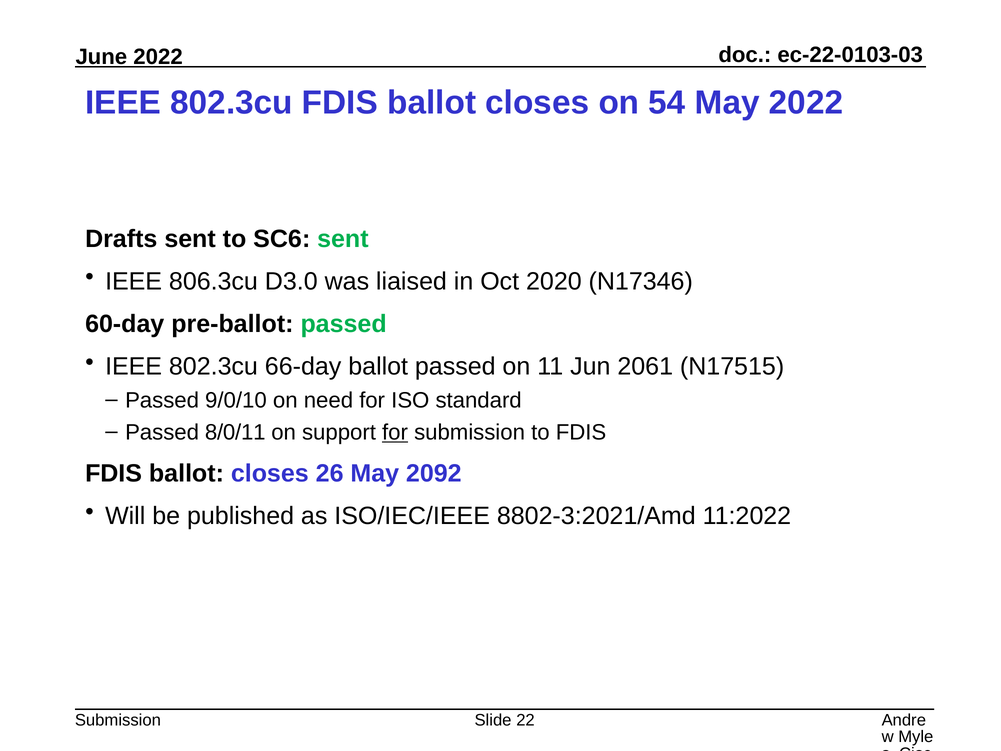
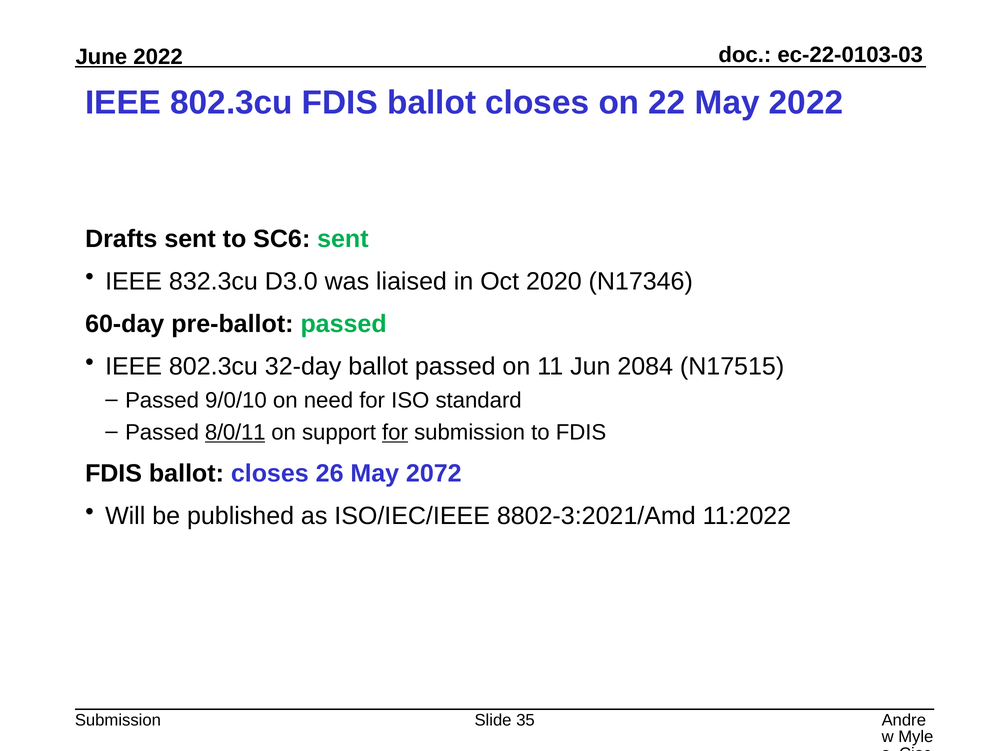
54: 54 -> 22
806.3cu: 806.3cu -> 832.3cu
66-day: 66-day -> 32-day
2061: 2061 -> 2084
8/0/11 underline: none -> present
2092: 2092 -> 2072
22: 22 -> 35
